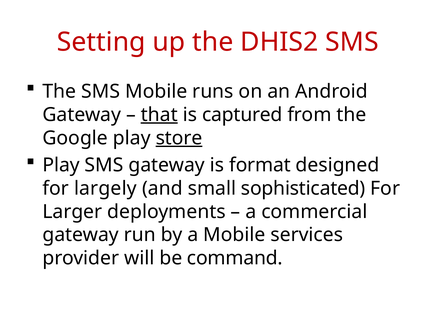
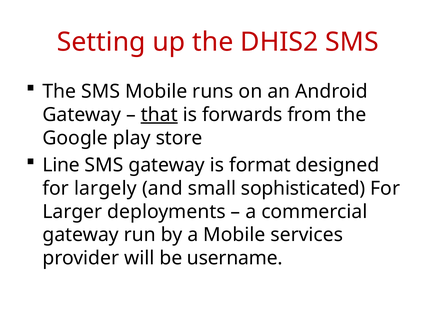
captured: captured -> forwards
store underline: present -> none
Play at (61, 165): Play -> Line
command: command -> username
